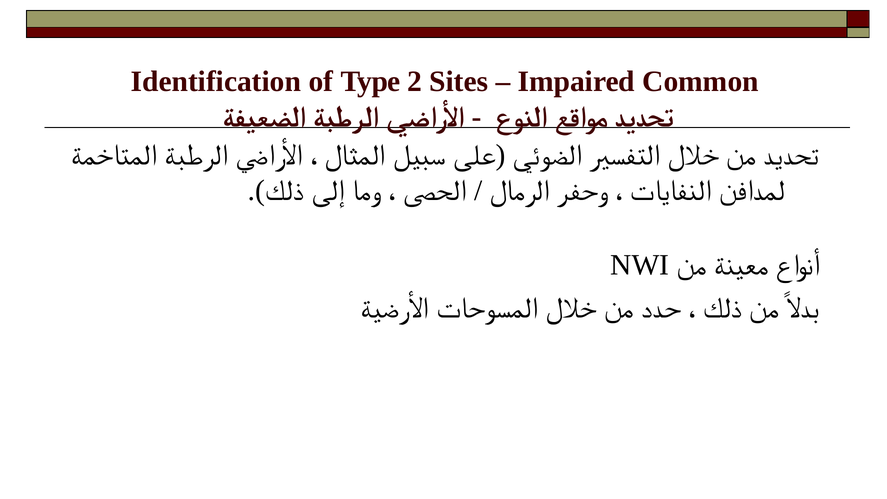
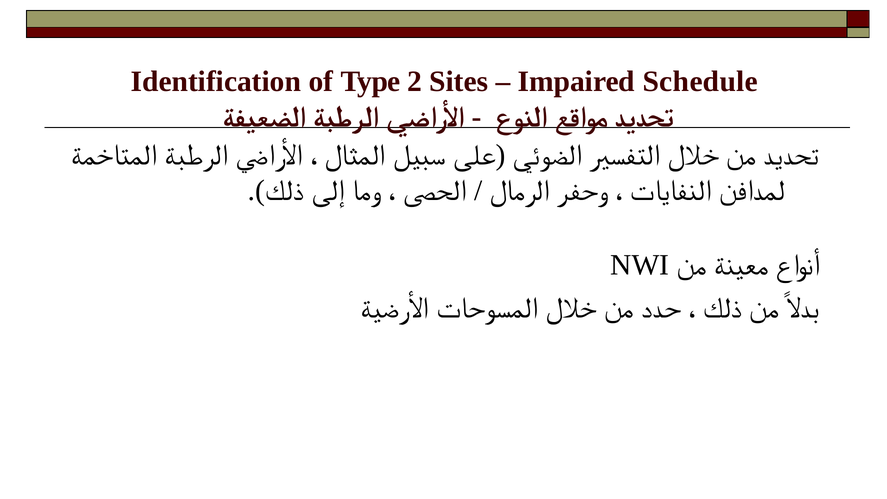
Common: Common -> Schedule
